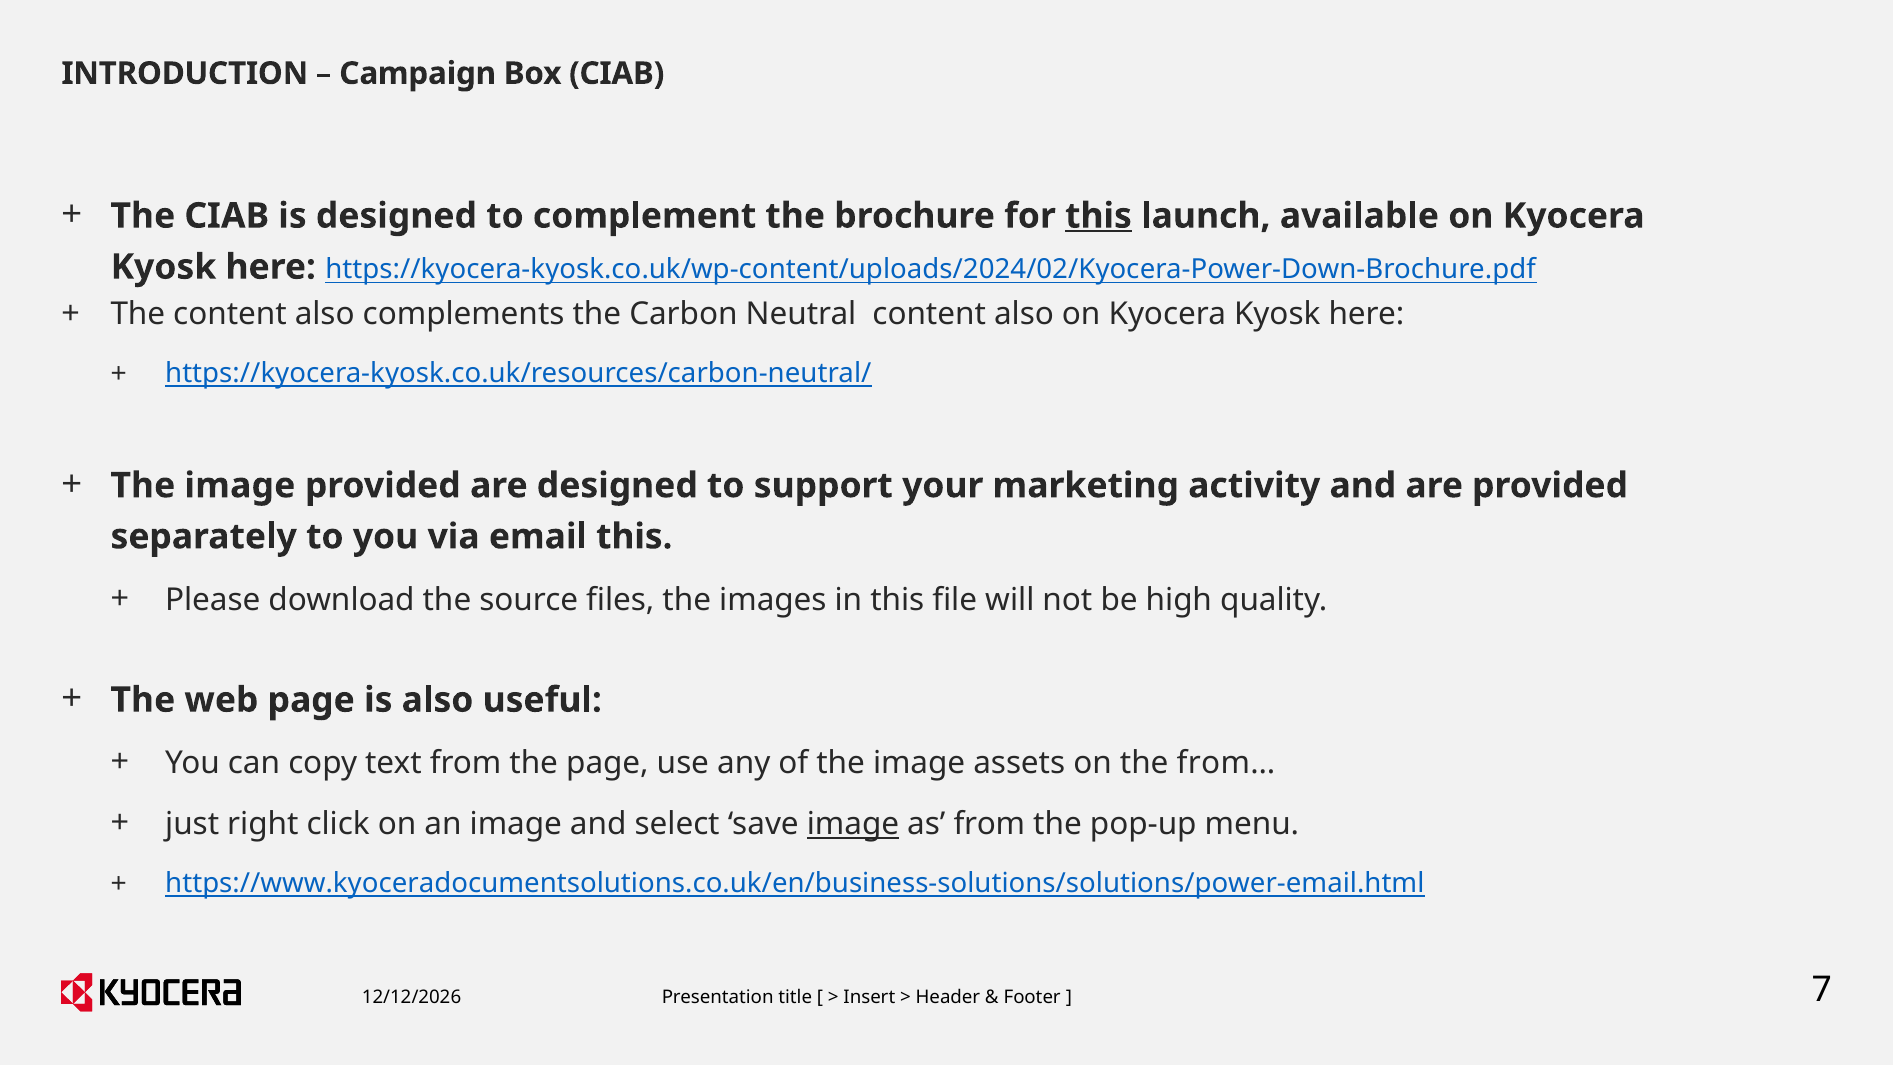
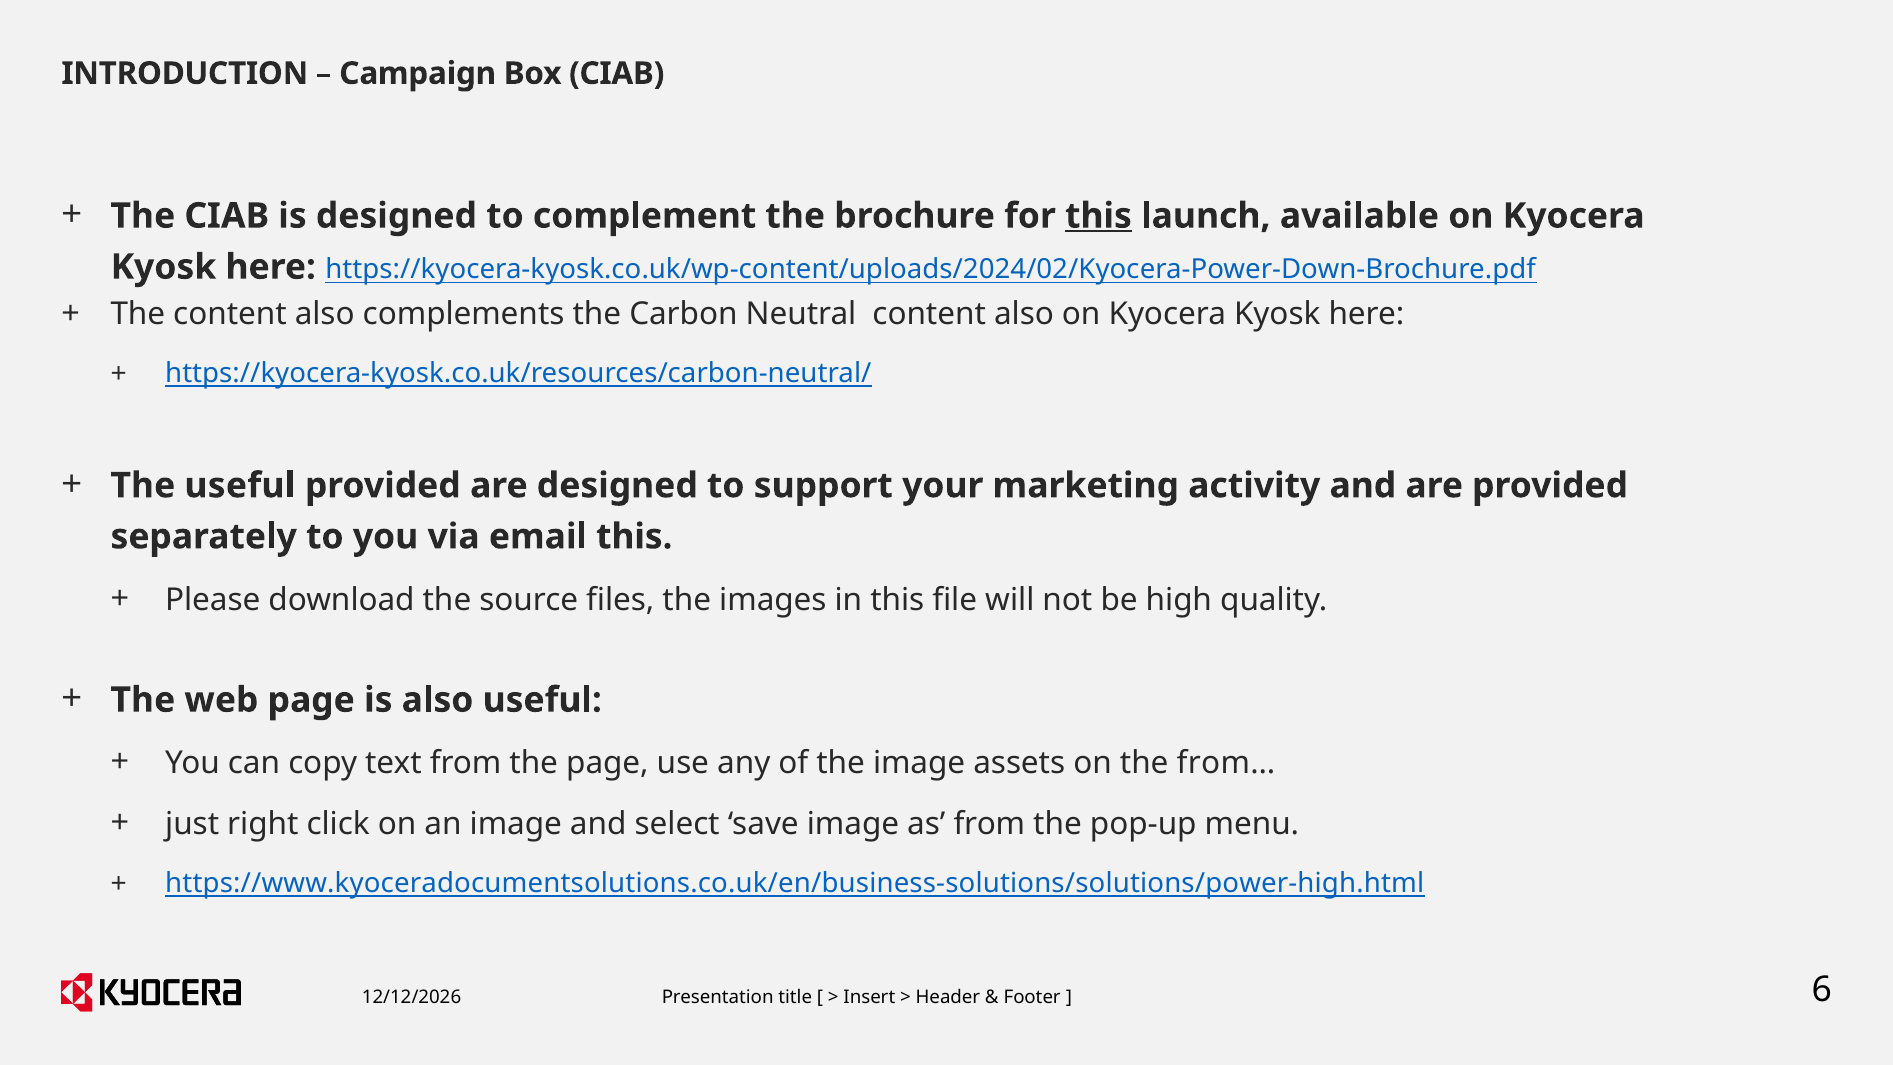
image at (240, 485): image -> useful
image at (853, 824) underline: present -> none
https://www.kyoceradocumentsolutions.co.uk/en/business-solutions/solutions/power-email.html: https://www.kyoceradocumentsolutions.co.uk/en/business-solutions/solutions/power-email.html -> https://www.kyoceradocumentsolutions.co.uk/en/business-solutions/solutions/power-high.html
7: 7 -> 6
